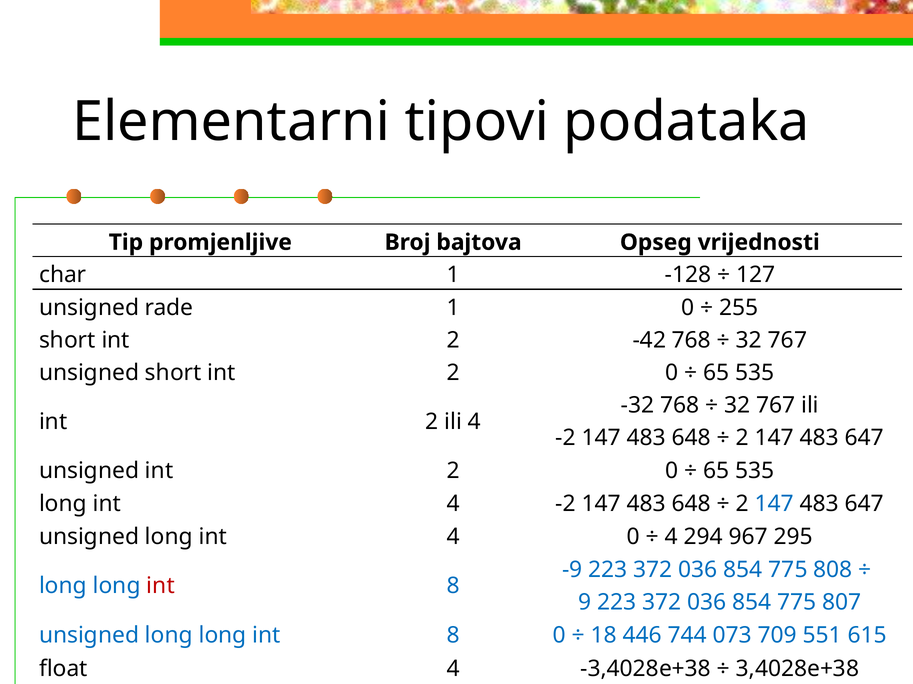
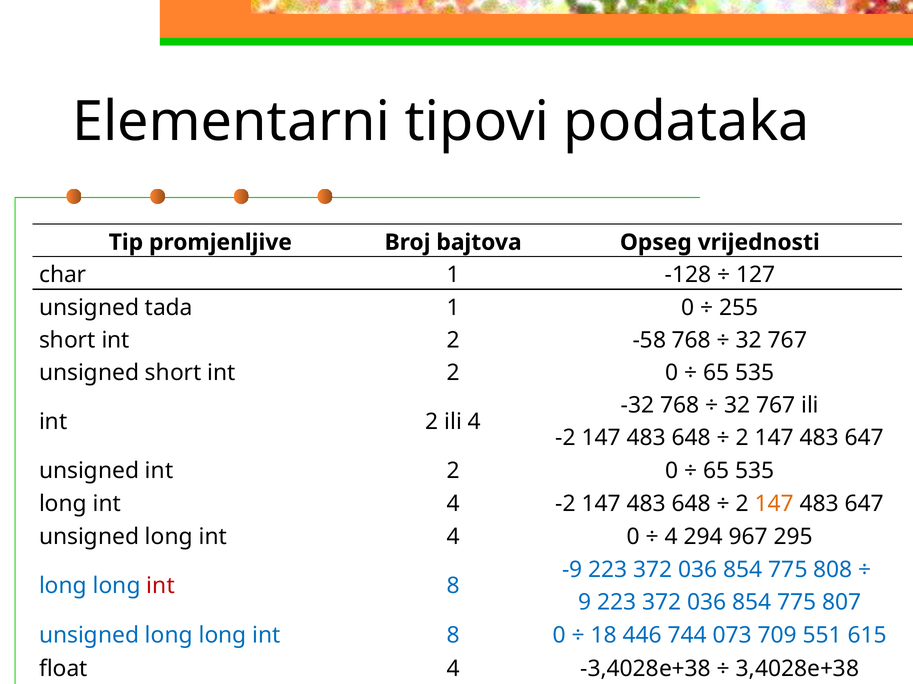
rade: rade -> tada
-42: -42 -> -58
147 at (774, 504) colour: blue -> orange
